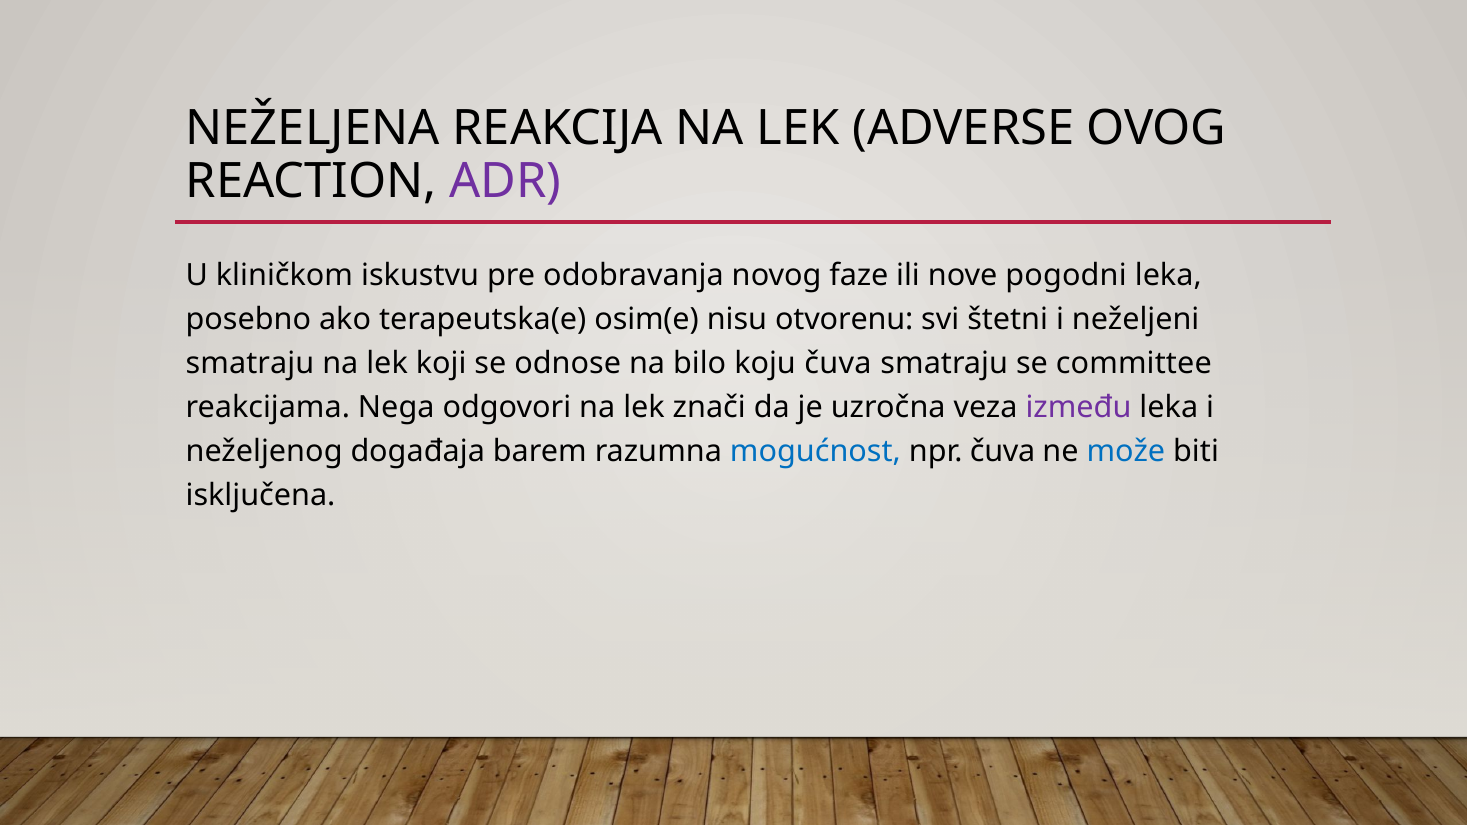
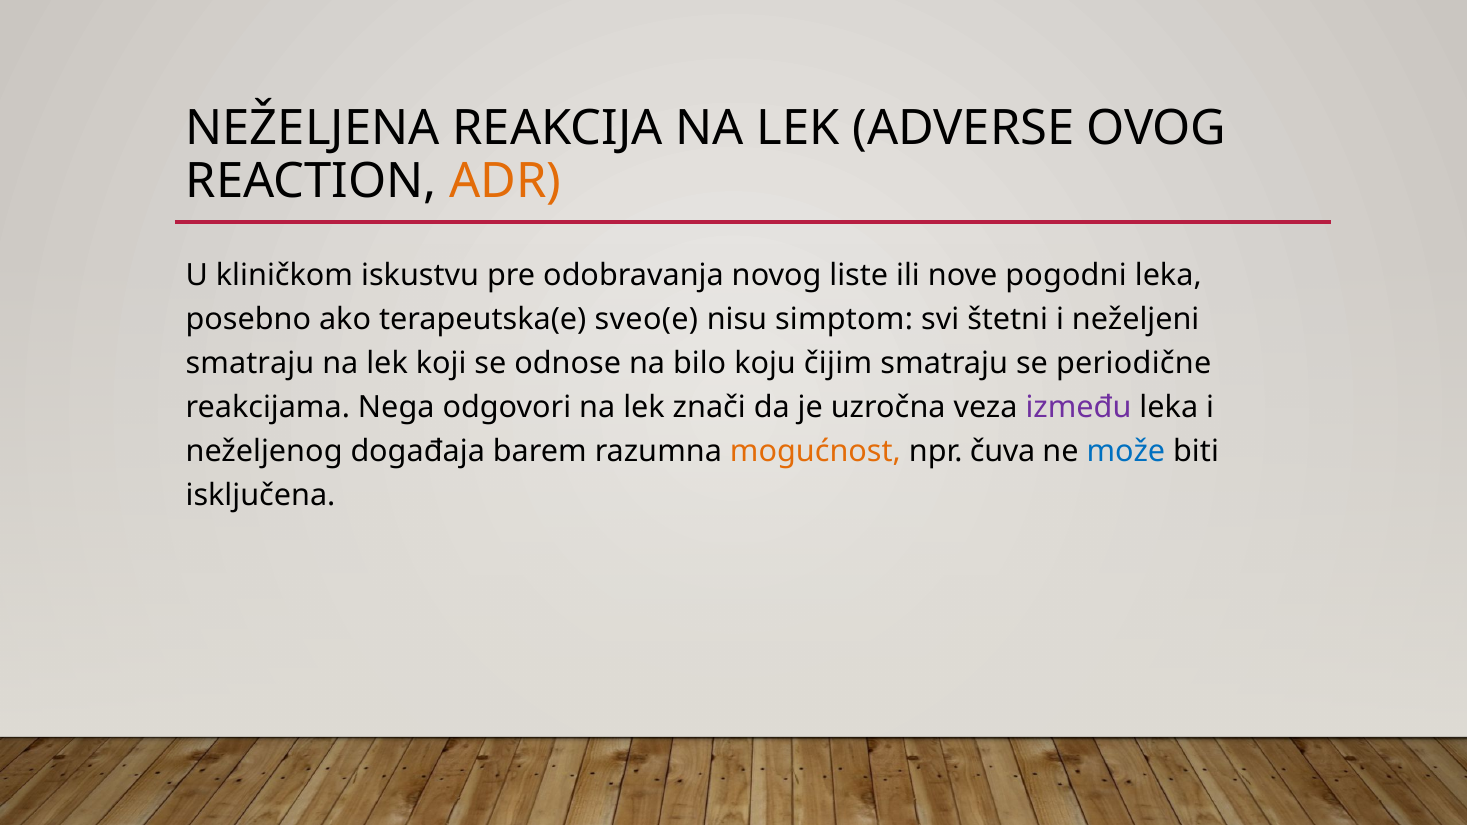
ADR colour: purple -> orange
faze: faze -> liste
osim(e: osim(e -> sveo(e
otvorenu: otvorenu -> simptom
koju čuva: čuva -> čijim
committee: committee -> periodične
mogućnost colour: blue -> orange
